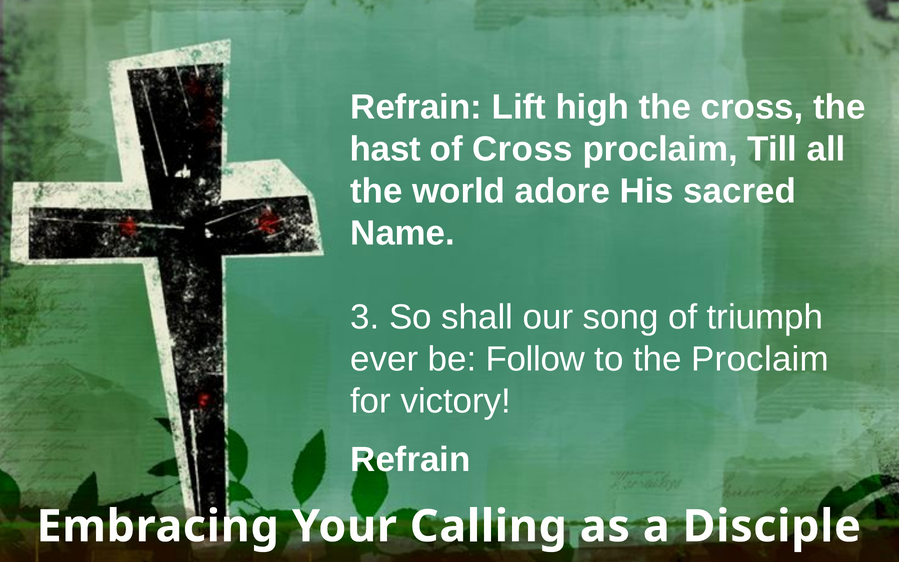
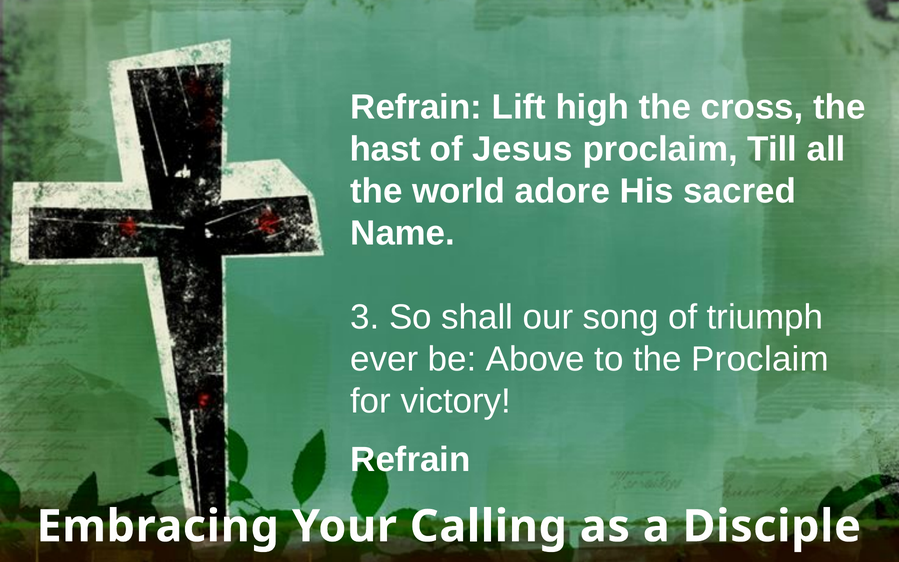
of Cross: Cross -> Jesus
Follow: Follow -> Above
